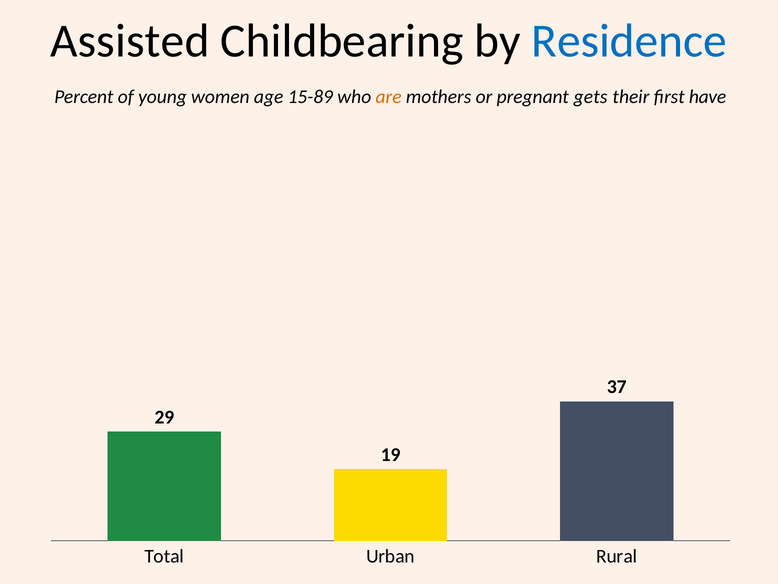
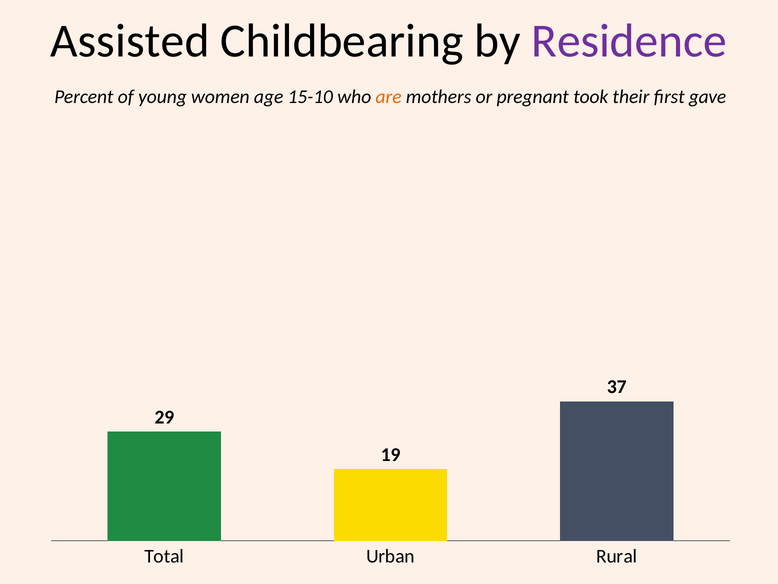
Residence colour: blue -> purple
15-89: 15-89 -> 15-10
gets: gets -> took
have: have -> gave
